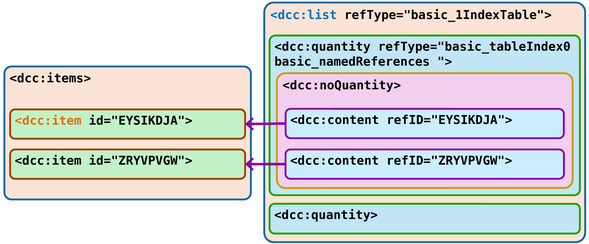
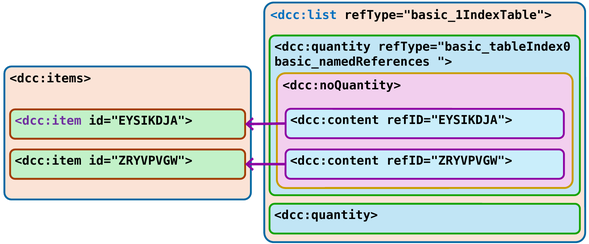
<dcc:item at (48, 121) colour: orange -> purple
